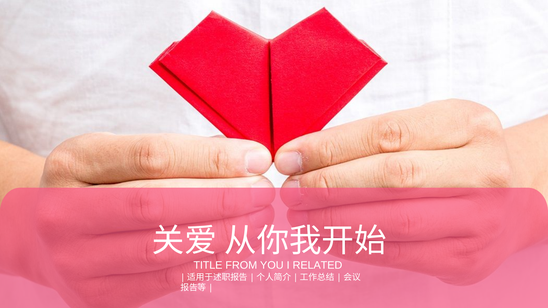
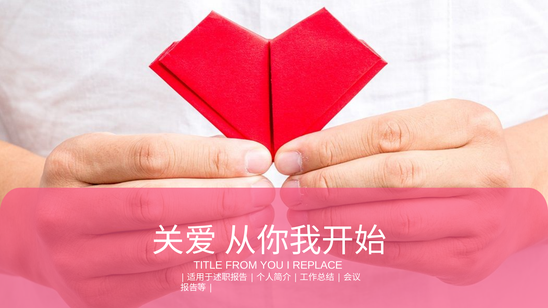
RELATED: RELATED -> REPLACE
